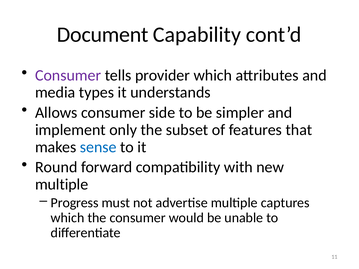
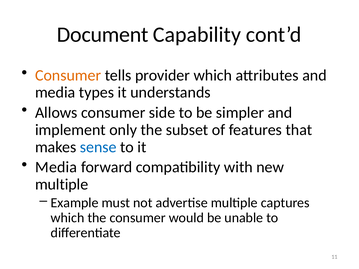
Consumer at (68, 75) colour: purple -> orange
Round at (56, 167): Round -> Media
Progress: Progress -> Example
